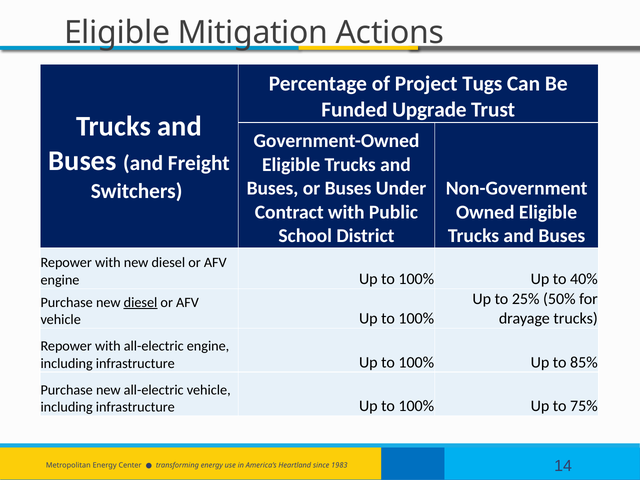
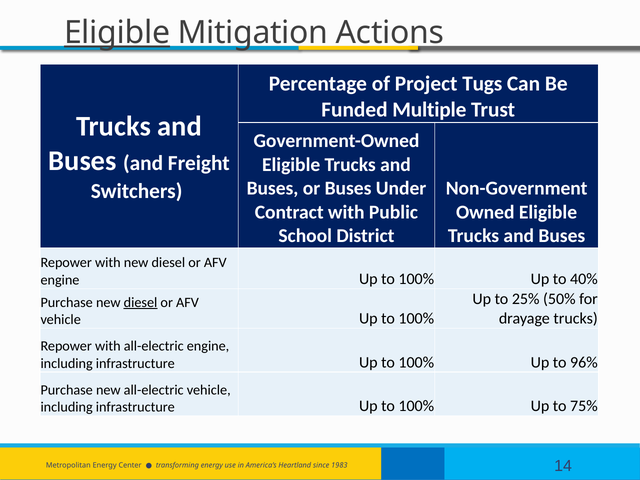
Eligible at (117, 33) underline: none -> present
Upgrade: Upgrade -> Multiple
85%: 85% -> 96%
